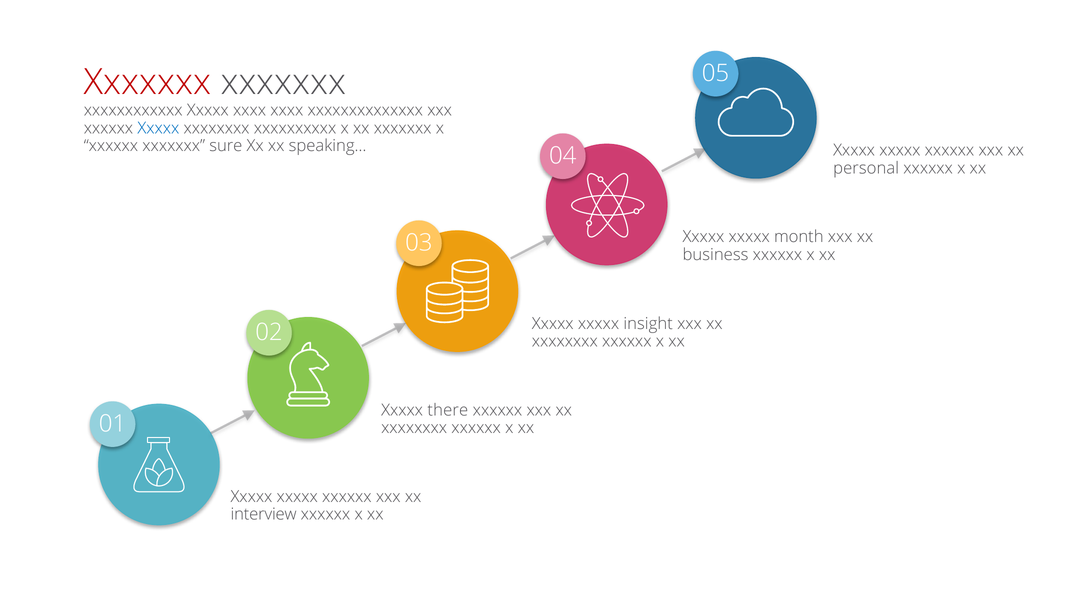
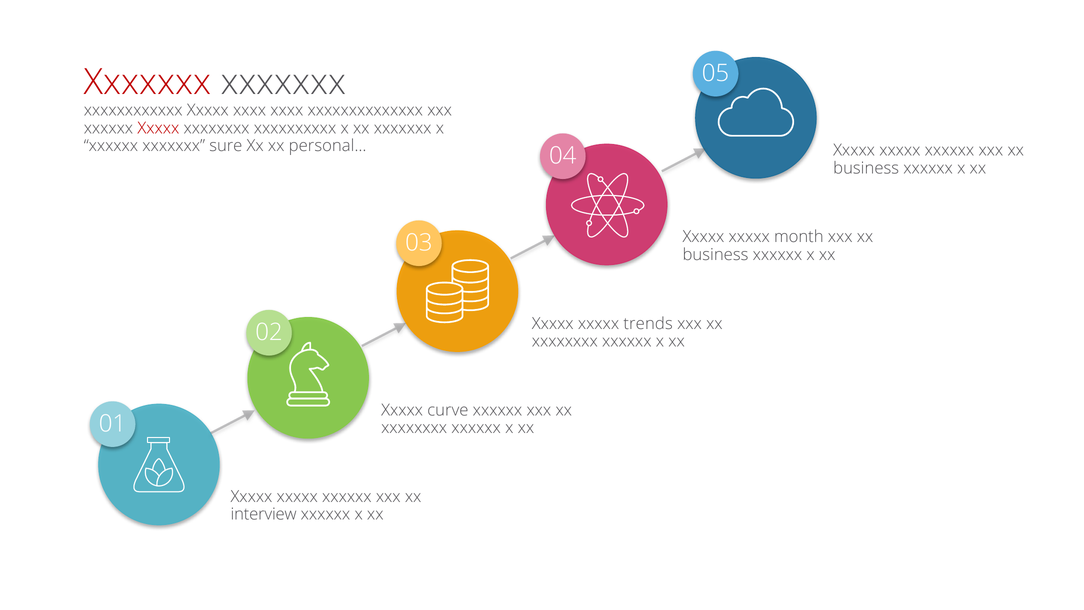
Xxxxx at (158, 128) colour: blue -> red
speaking…: speaking… -> personal…
personal at (866, 168): personal -> business
insight: insight -> trends
there: there -> curve
